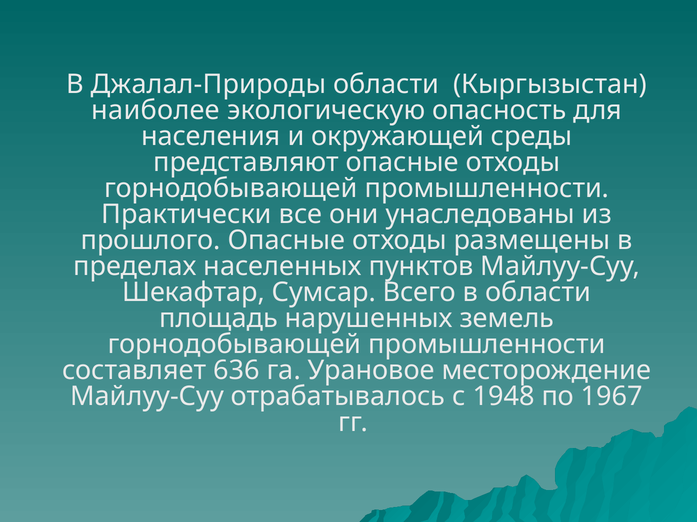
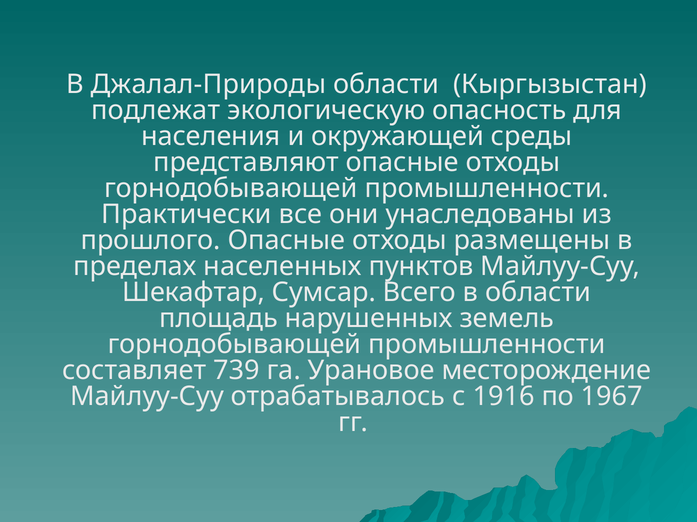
наиболее: наиболее -> подлежат
636: 636 -> 739
1948: 1948 -> 1916
